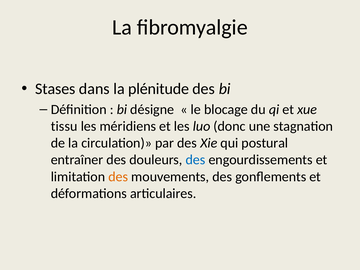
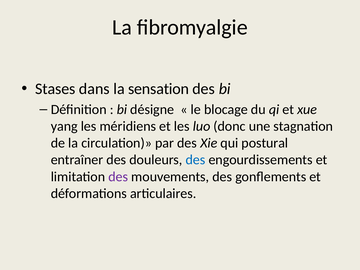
plénitude: plénitude -> sensation
tissu: tissu -> yang
des at (118, 177) colour: orange -> purple
